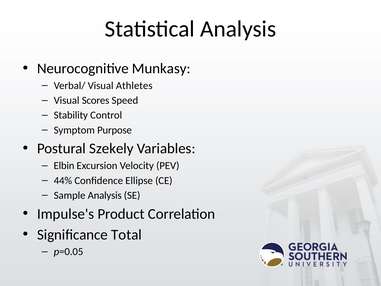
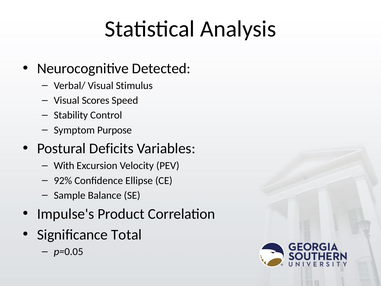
Munkasy: Munkasy -> Detected
Athletes: Athletes -> Stimulus
Szekely: Szekely -> Deficits
Elbin: Elbin -> With
44%: 44% -> 92%
Sample Analysis: Analysis -> Balance
